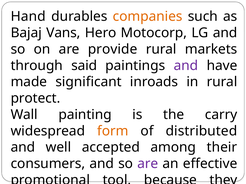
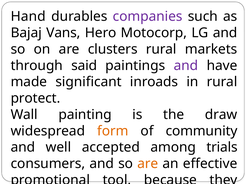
companies colour: orange -> purple
provide: provide -> clusters
carry: carry -> draw
distributed: distributed -> community
their: their -> trials
are at (148, 164) colour: purple -> orange
